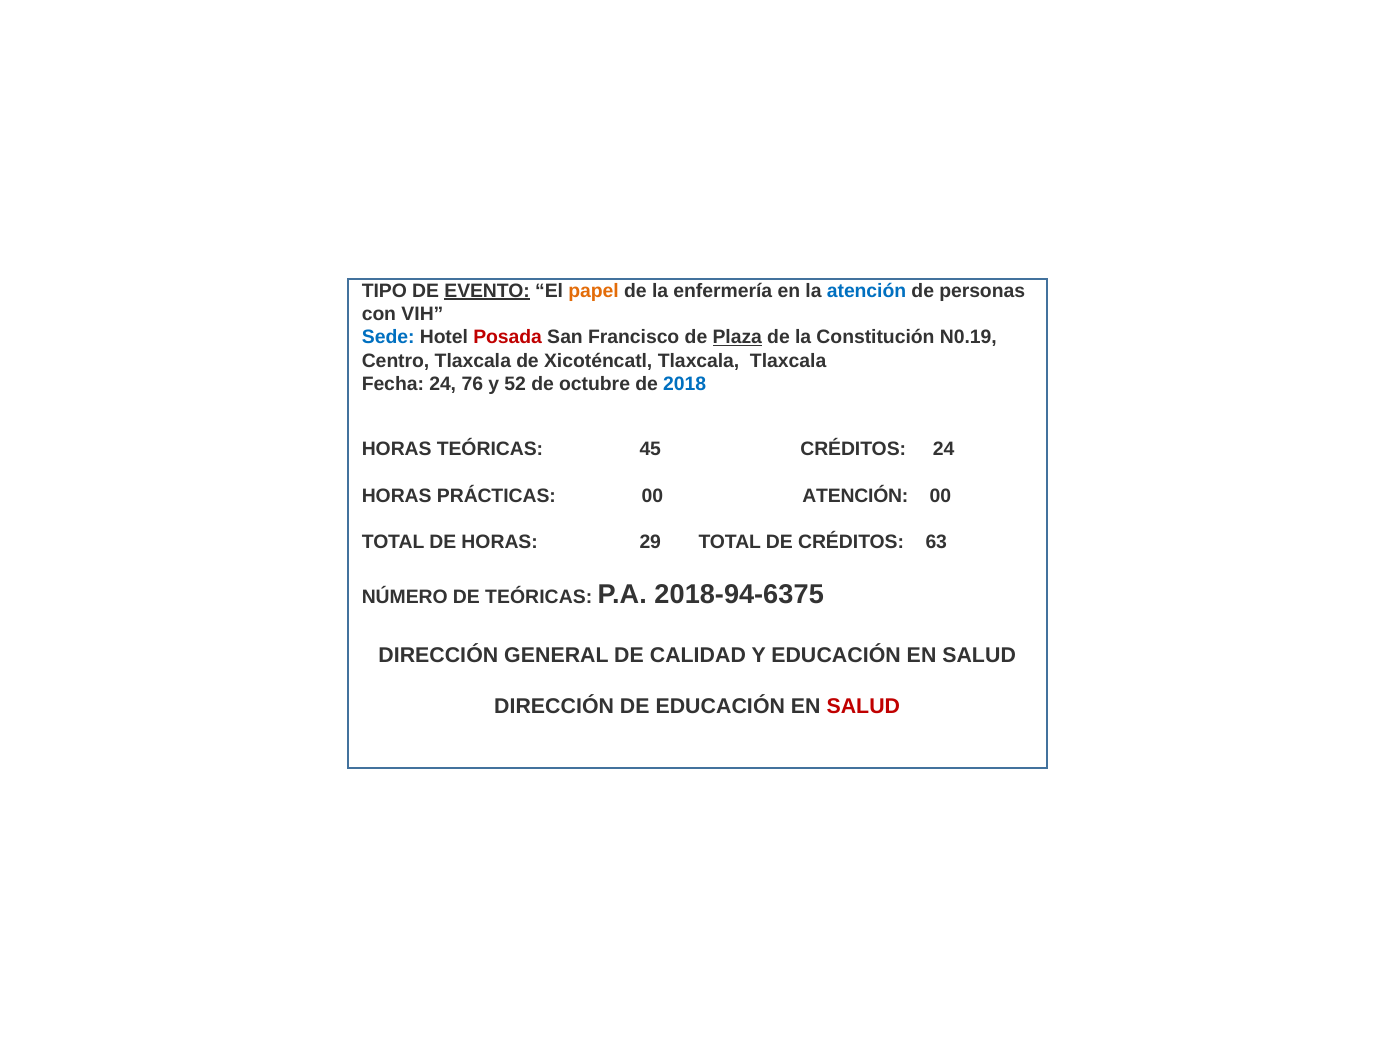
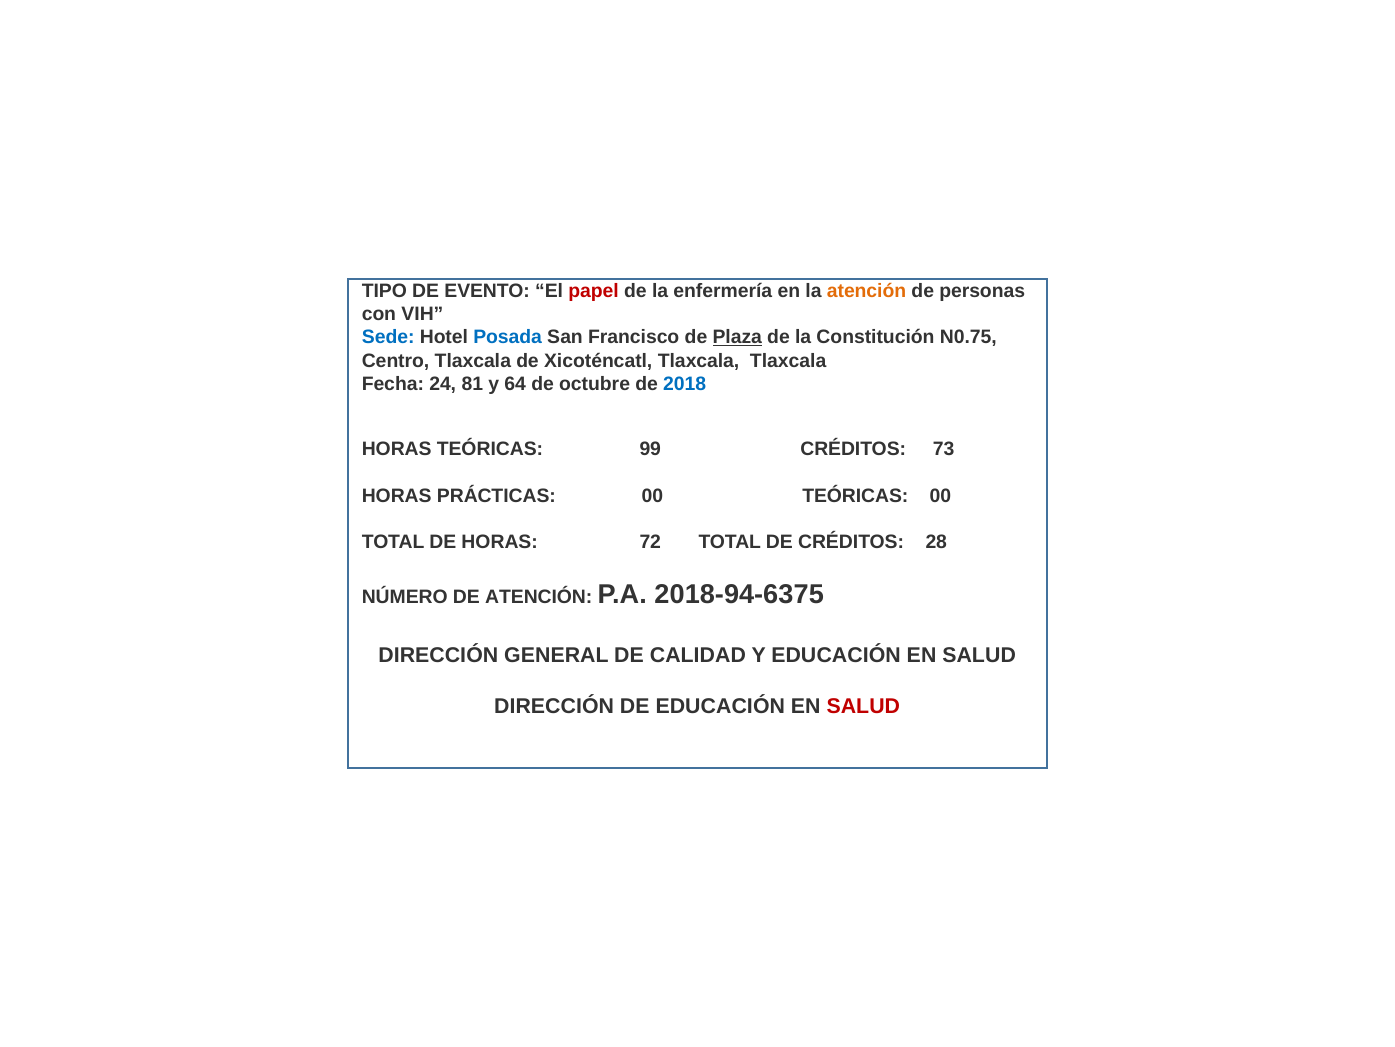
EVENTO underline: present -> none
papel colour: orange -> red
atención at (867, 291) colour: blue -> orange
Posada colour: red -> blue
N0.19: N0.19 -> N0.75
76: 76 -> 81
52: 52 -> 64
45: 45 -> 99
CRÉDITOS 24: 24 -> 73
00 ATENCIÓN: ATENCIÓN -> TEÓRICAS
29: 29 -> 72
63: 63 -> 28
DE TEÓRICAS: TEÓRICAS -> ATENCIÓN
